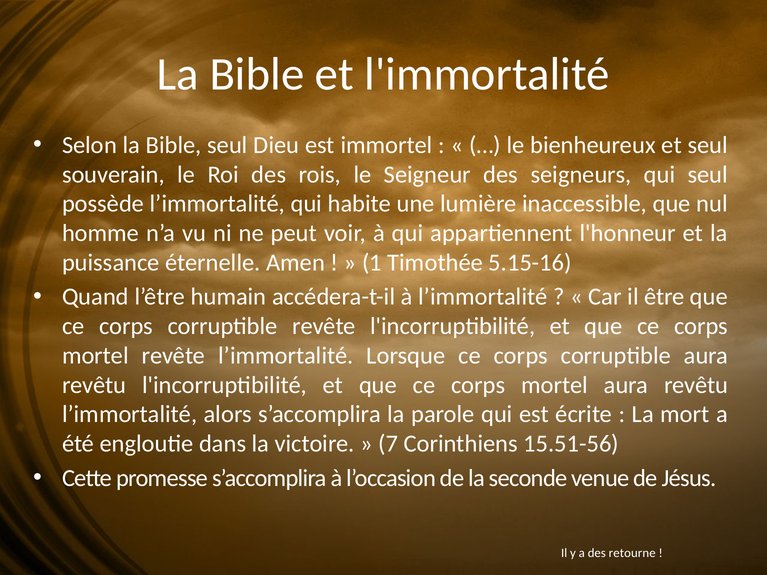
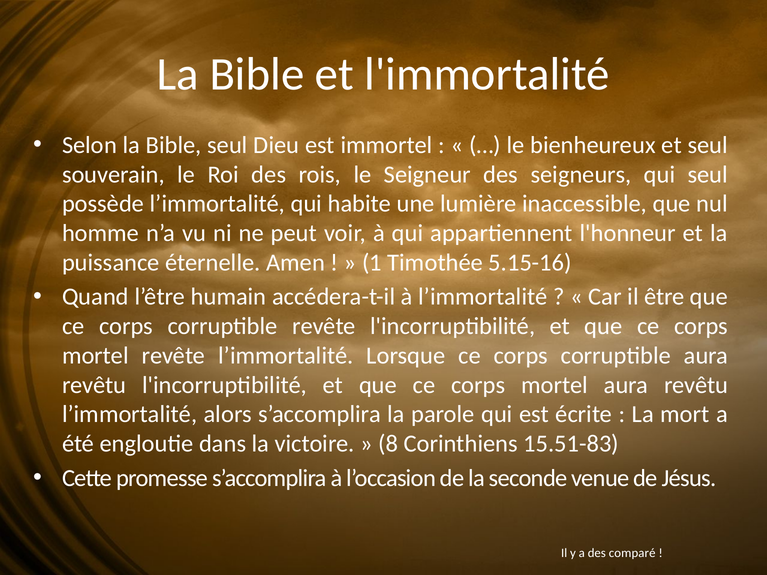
7: 7 -> 8
15.51-56: 15.51-56 -> 15.51-83
retourne: retourne -> comparé
